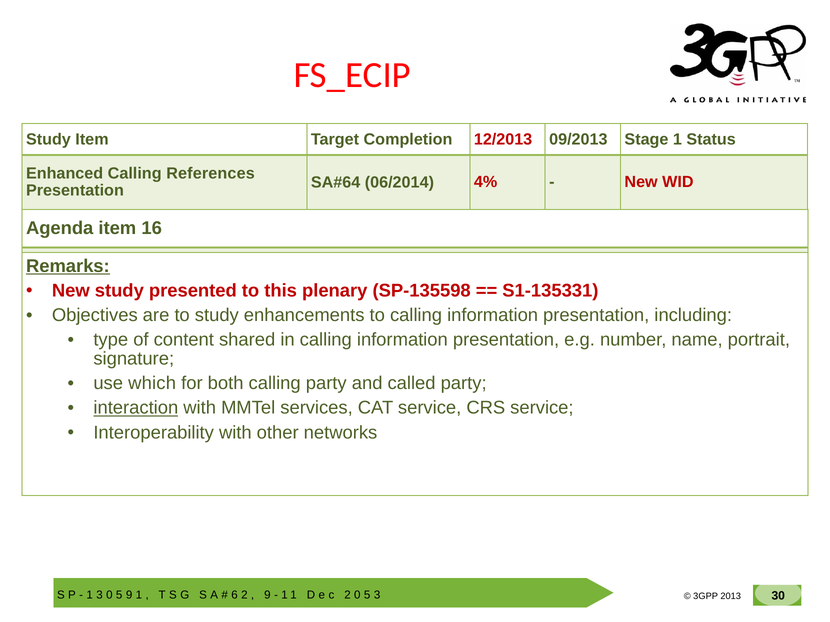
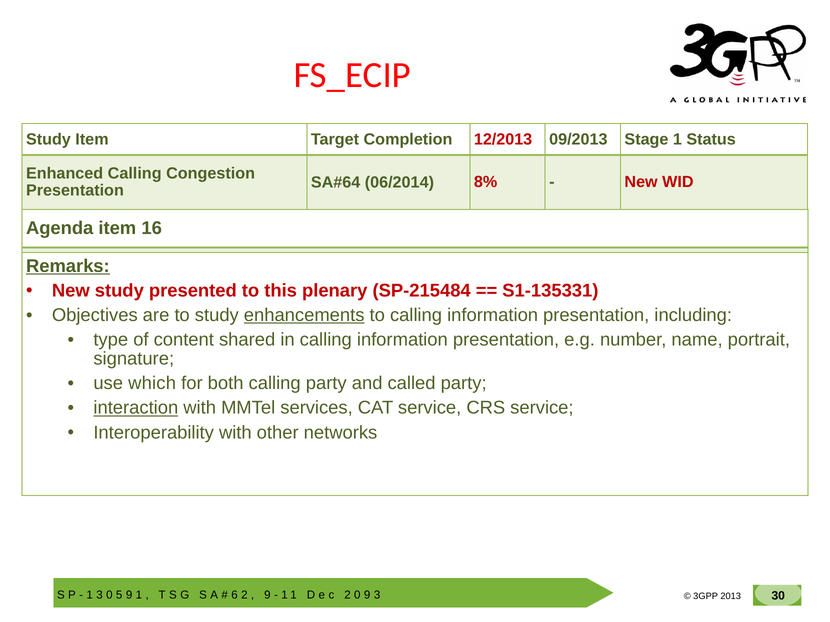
References: References -> Congestion
4%: 4% -> 8%
SP-135598: SP-135598 -> SP-215484
enhancements underline: none -> present
5 at (367, 595): 5 -> 9
